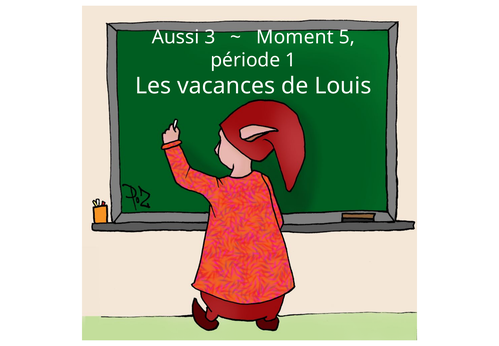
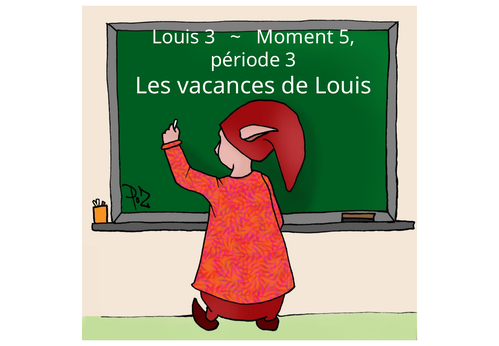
Aussi at (176, 37): Aussi -> Louis
période 1: 1 -> 3
